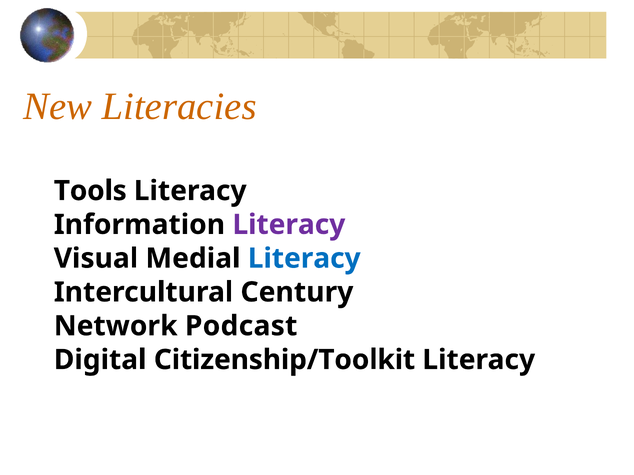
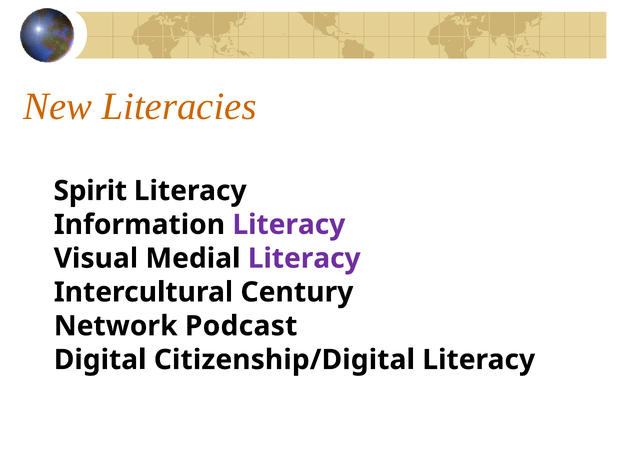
Tools: Tools -> Spirit
Literacy at (304, 259) colour: blue -> purple
Citizenship/Toolkit: Citizenship/Toolkit -> Citizenship/Digital
